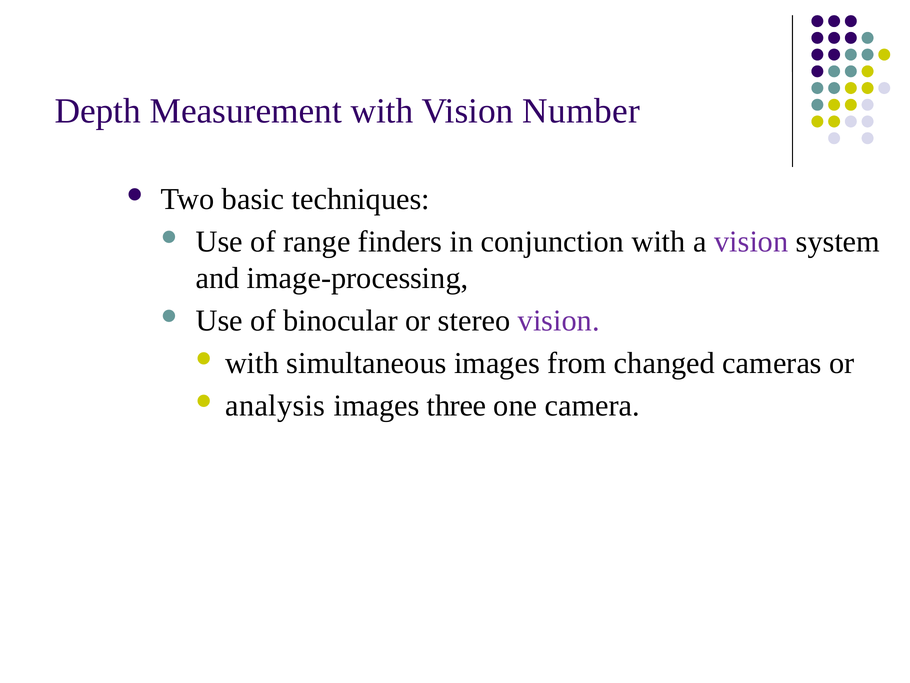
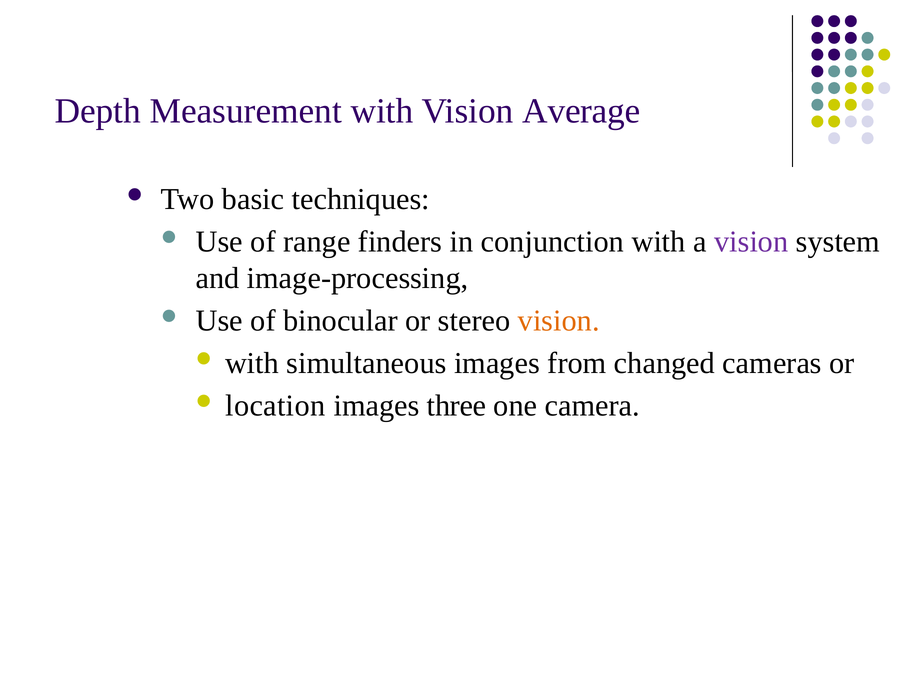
Number: Number -> Average
vision at (559, 321) colour: purple -> orange
analysis: analysis -> location
